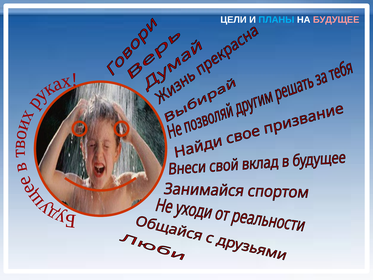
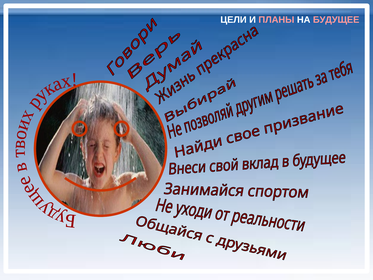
ПЛАНЫ colour: light blue -> pink
